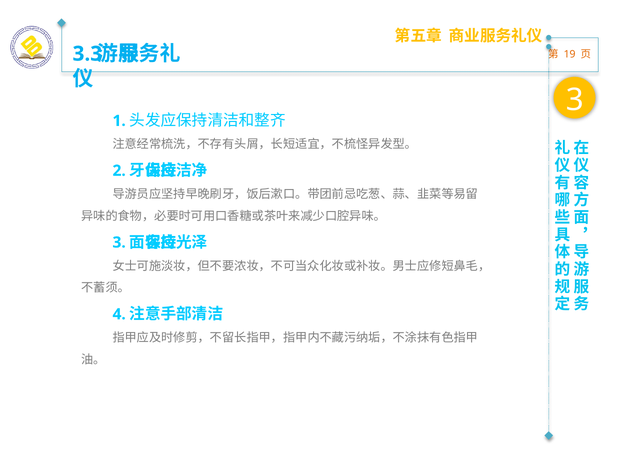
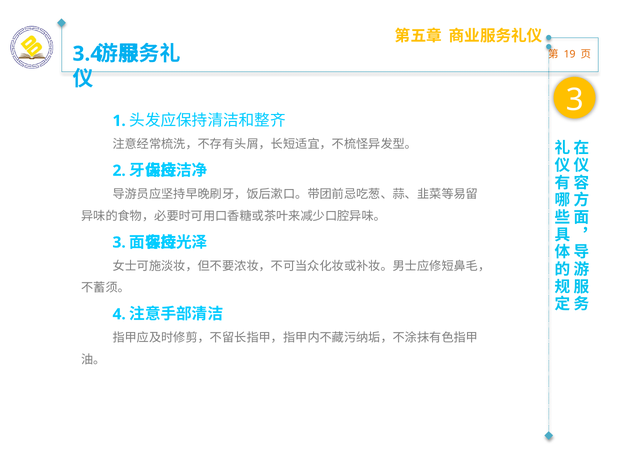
3.3: 3.3 -> 3.4
